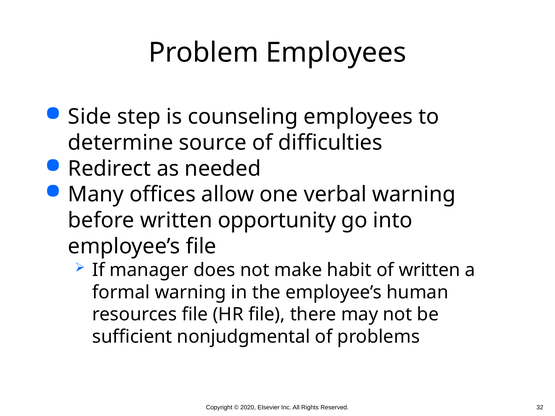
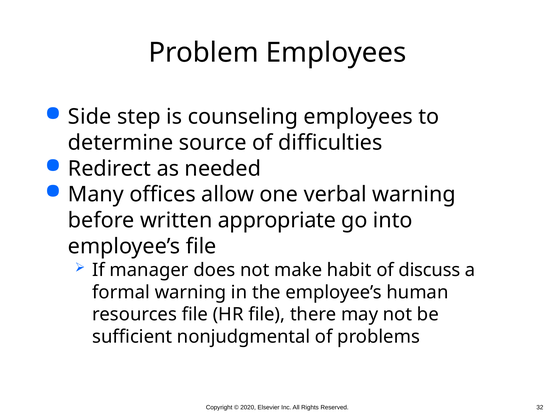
opportunity: opportunity -> appropriate
of written: written -> discuss
